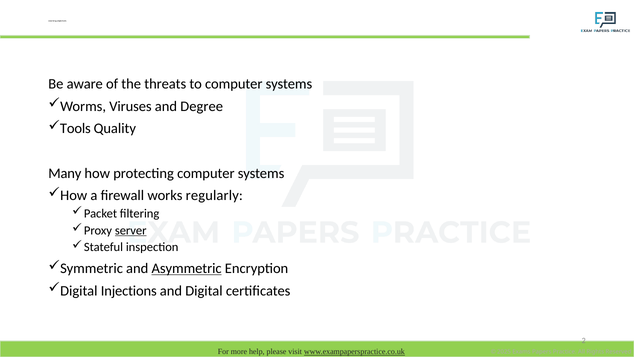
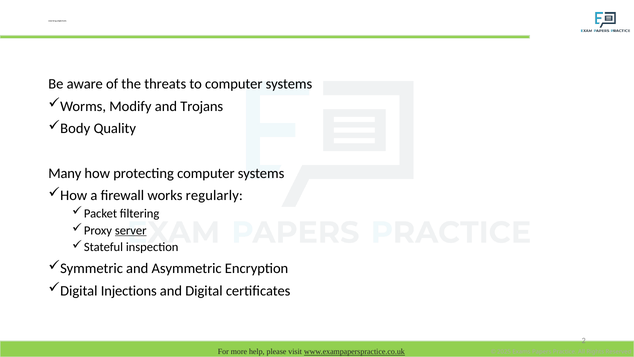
Viruses: Viruses -> Modify
Degree: Degree -> Trojans
Tools: Tools -> Body
Asymmetric underline: present -> none
